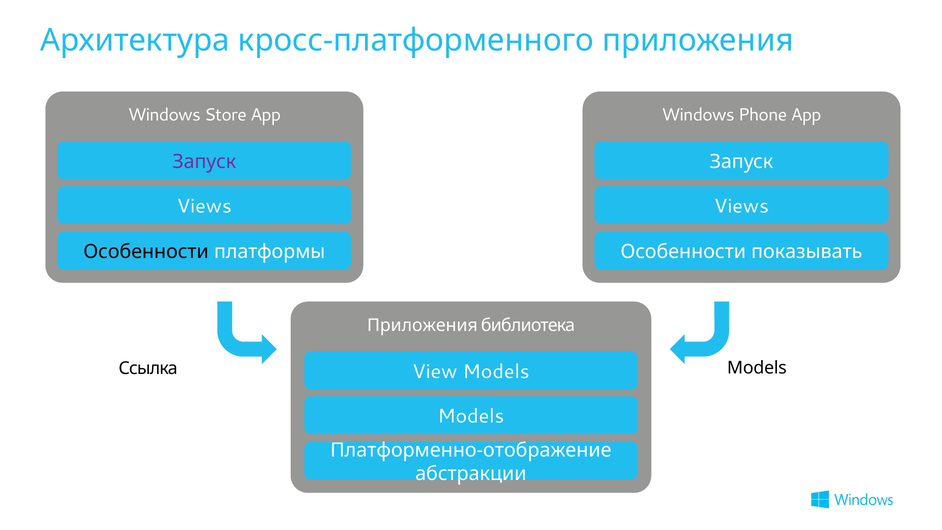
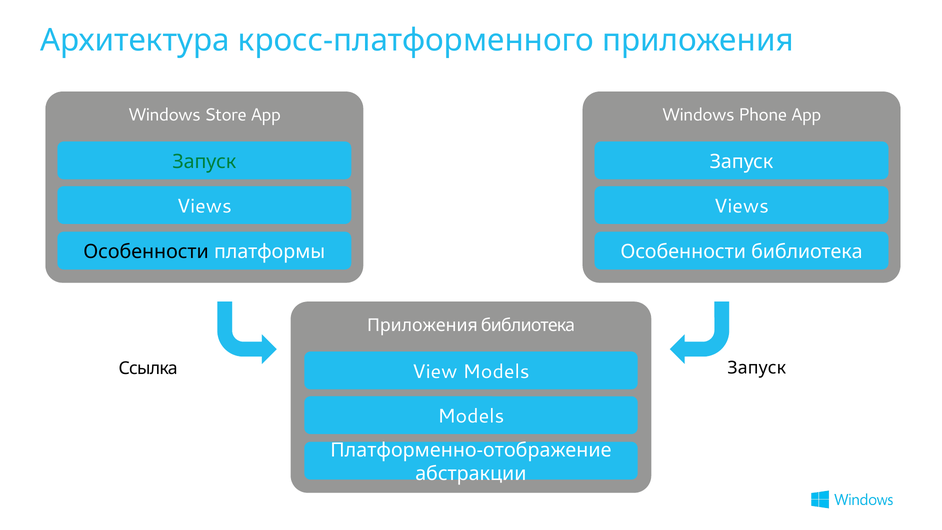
Запуск at (204, 162) colour: purple -> green
Особенности показывать: показывать -> библиотека
Ссылка Models: Models -> Запуск
